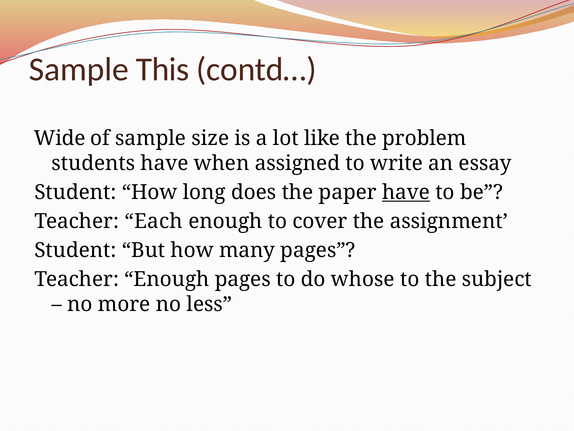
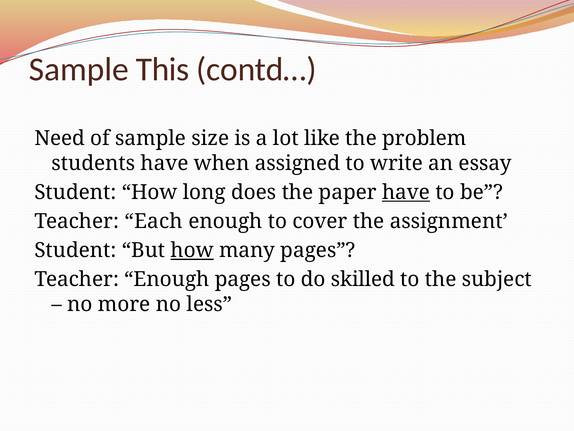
Wide: Wide -> Need
how at (192, 250) underline: none -> present
whose: whose -> skilled
